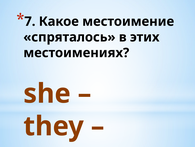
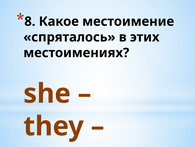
7: 7 -> 8
